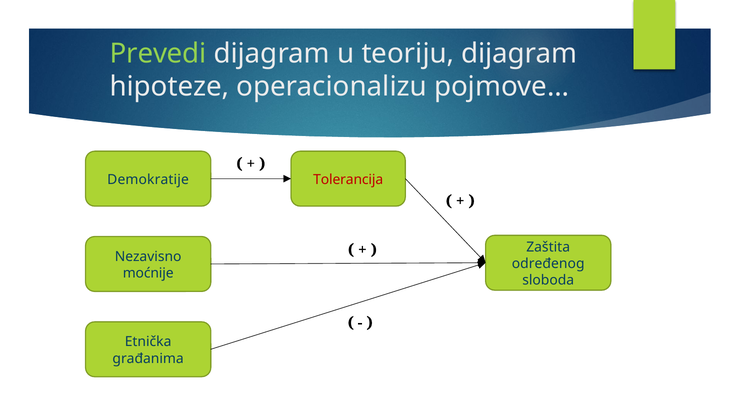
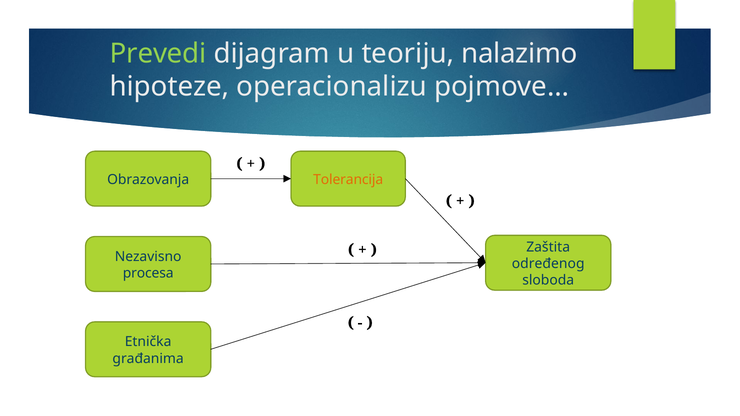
teoriju dijagram: dijagram -> nalazimo
Demokratije: Demokratije -> Obrazovanja
Tolerancija colour: red -> orange
moćnije: moćnije -> procesa
